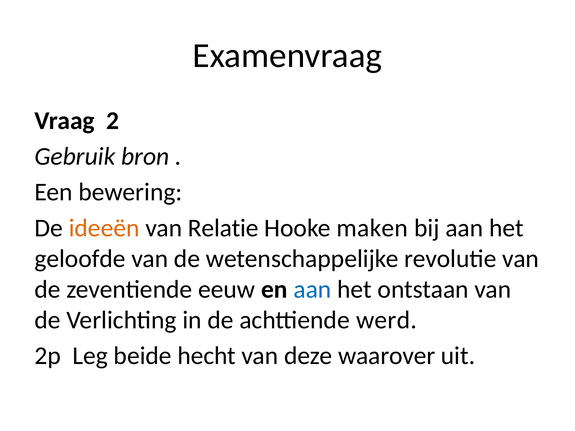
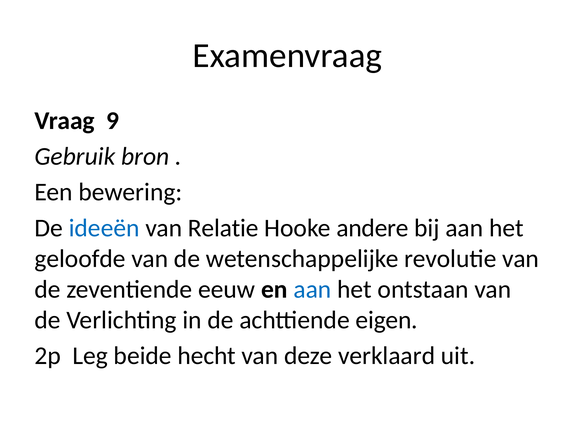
2: 2 -> 9
ideeën colour: orange -> blue
maken: maken -> andere
werd: werd -> eigen
waarover: waarover -> verklaard
